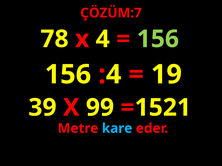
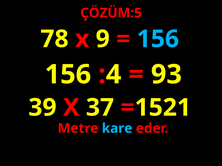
ÇÖZÜM:7: ÇÖZÜM:7 -> ÇÖZÜM:5
4: 4 -> 9
156 at (158, 39) colour: light green -> light blue
19: 19 -> 93
99: 99 -> 37
